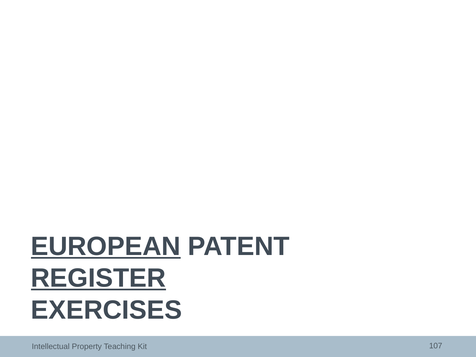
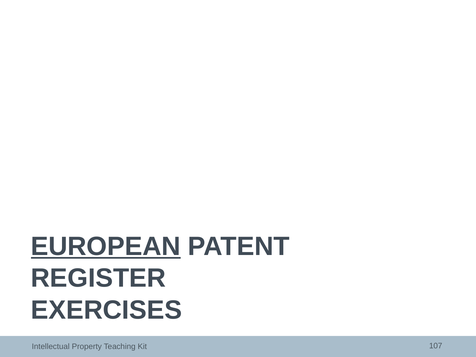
REGISTER underline: present -> none
